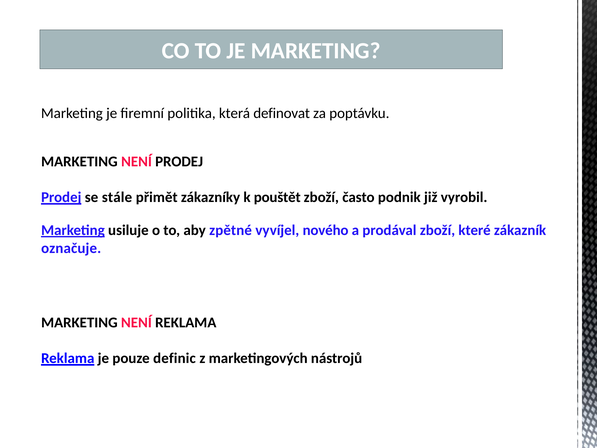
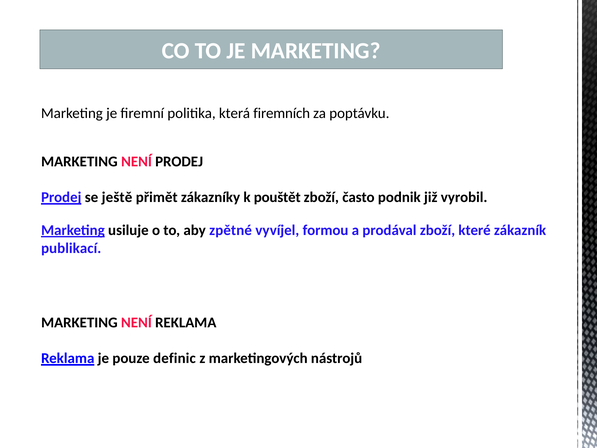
definovat: definovat -> firemních
stále: stále -> ještě
nového: nového -> formou
označuje: označuje -> publikací
